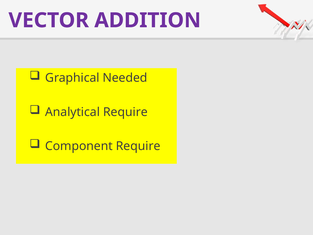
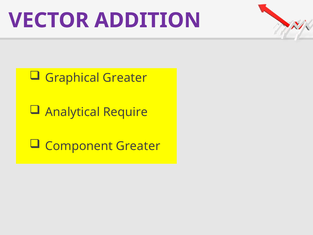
Graphical Needed: Needed -> Greater
Component Require: Require -> Greater
